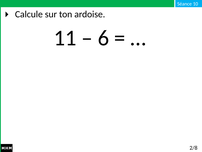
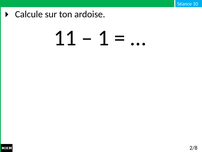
6: 6 -> 1
